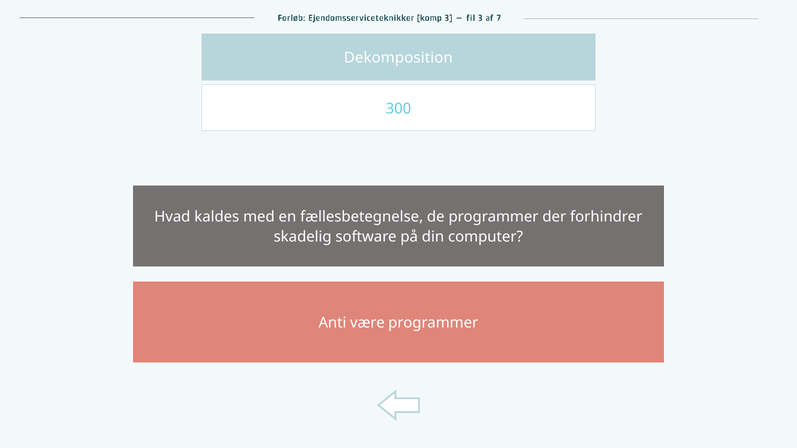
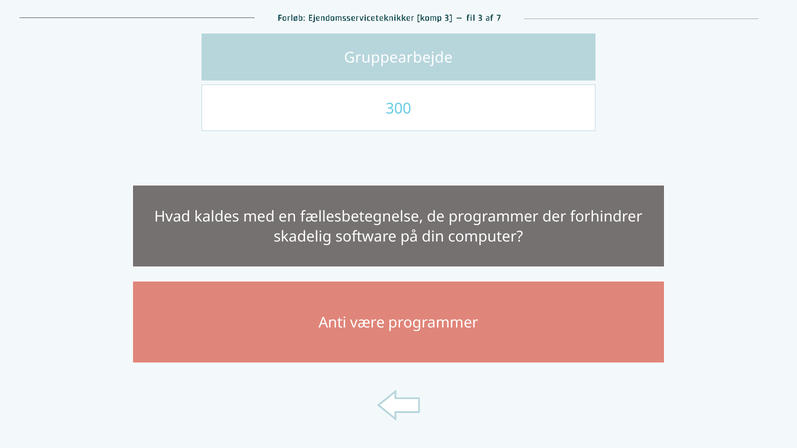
Dekomposition: Dekomposition -> Gruppearbejde
